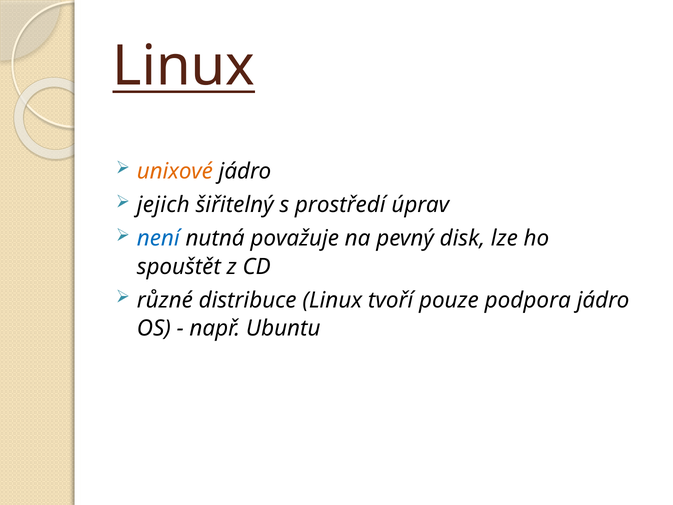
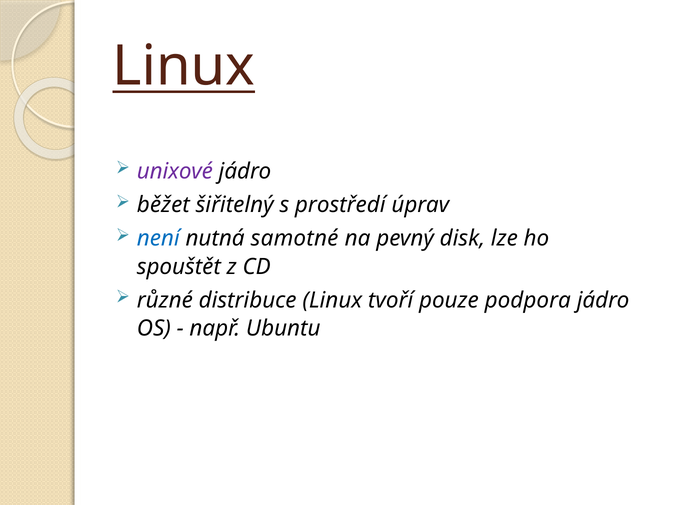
unixové colour: orange -> purple
jejich: jejich -> běžet
považuje: považuje -> samotné
